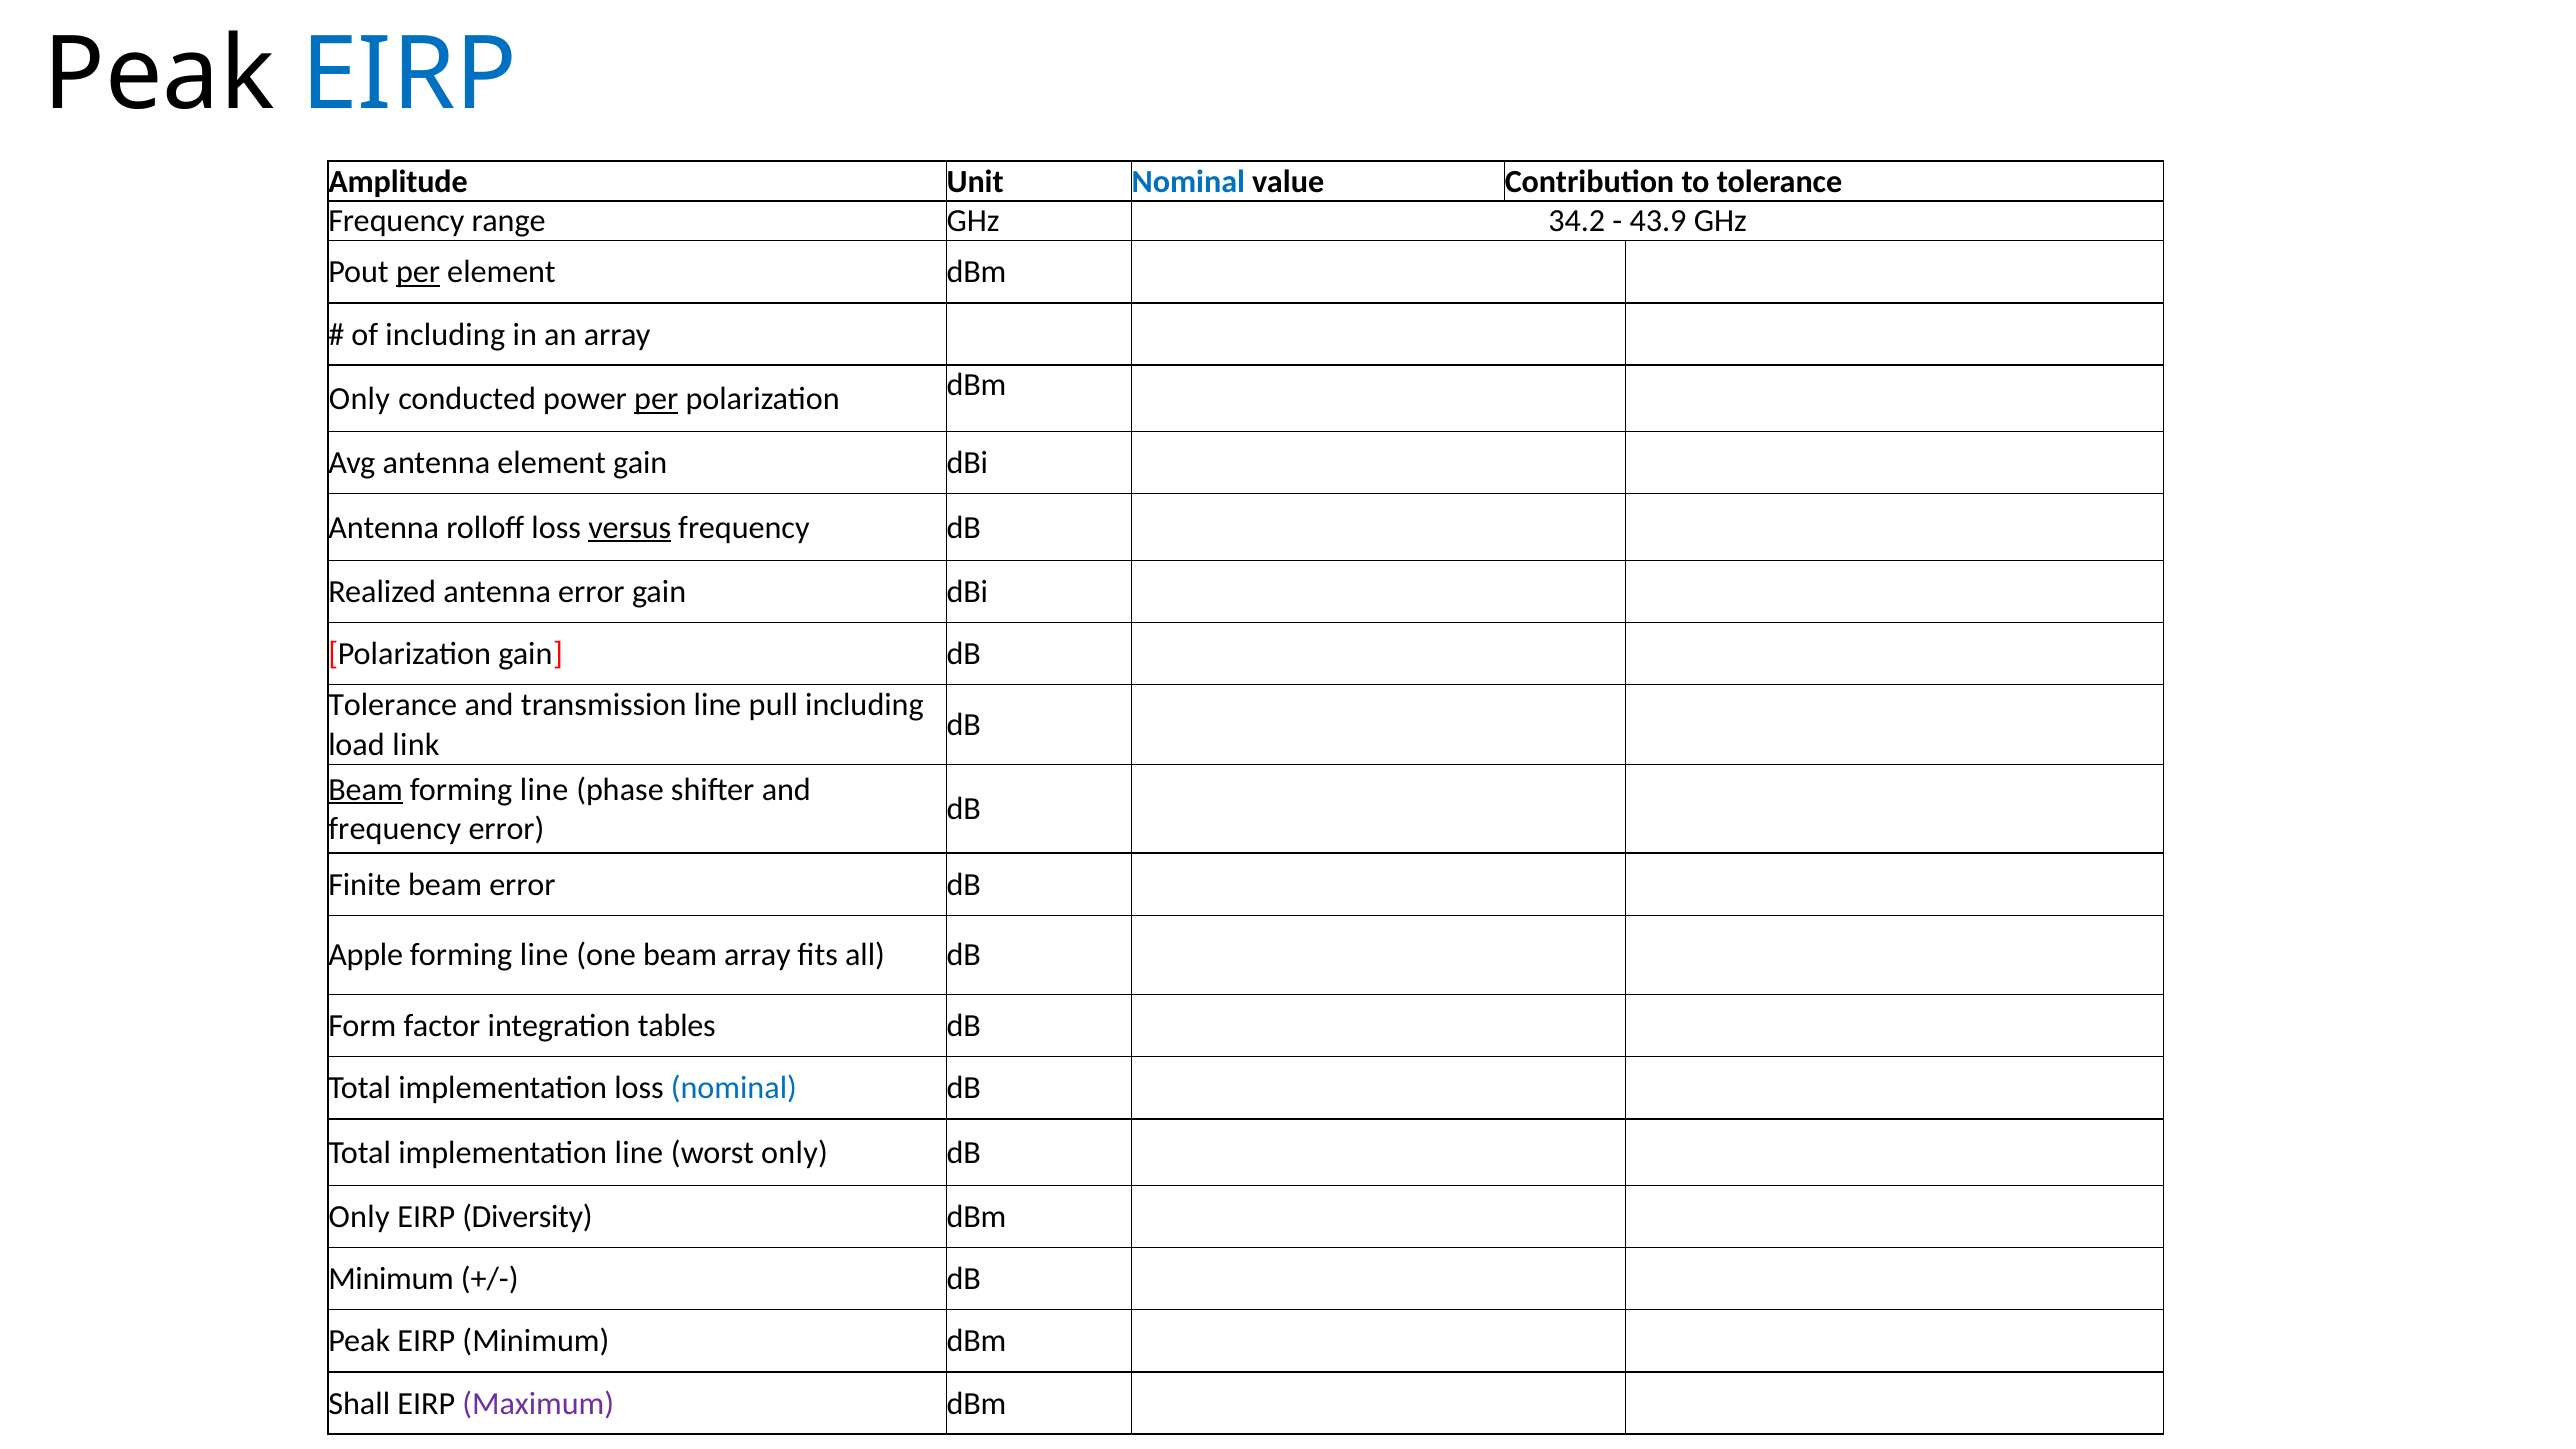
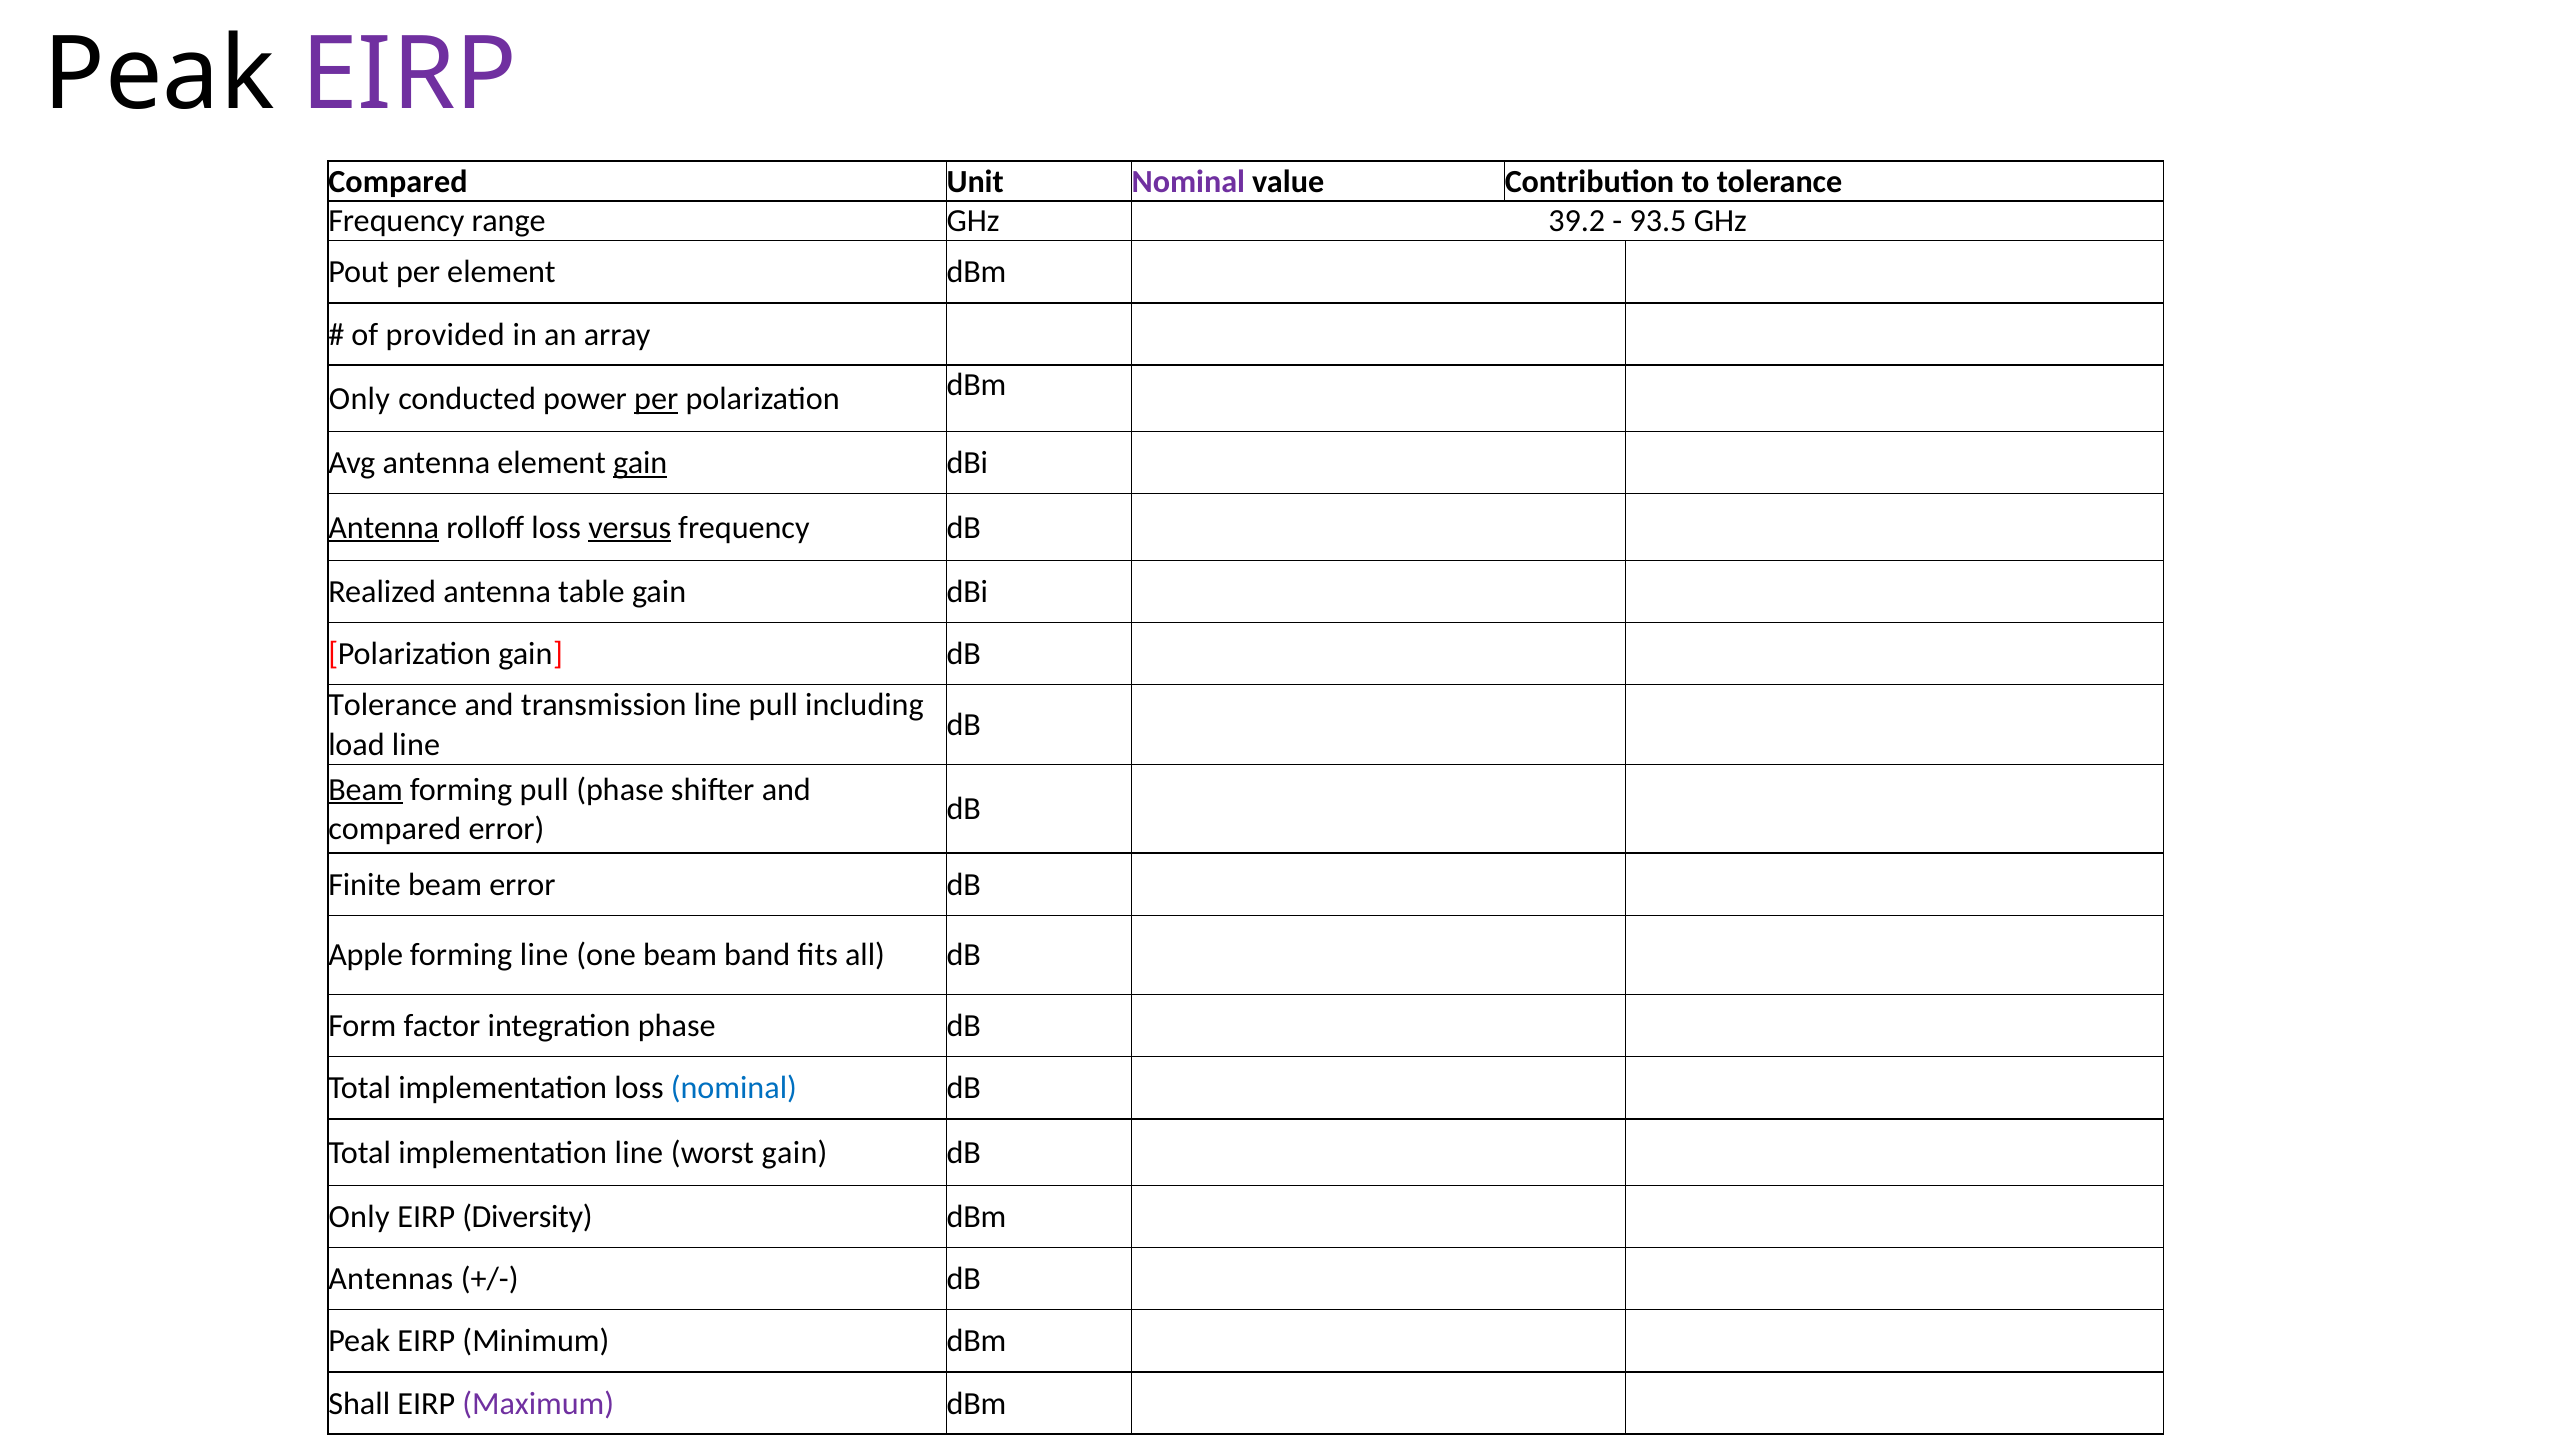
EIRP at (409, 74) colour: blue -> purple
Amplitude at (398, 181): Amplitude -> Compared
Nominal at (1188, 181) colour: blue -> purple
34.2: 34.2 -> 39.2
43.9: 43.9 -> 93.5
per at (418, 272) underline: present -> none
of including: including -> provided
gain at (640, 463) underline: none -> present
Antenna at (384, 528) underline: none -> present
antenna error: error -> table
load link: link -> line
line at (544, 789): line -> pull
frequency at (395, 829): frequency -> compared
beam array: array -> band
integration tables: tables -> phase
worst only: only -> gain
Minimum at (391, 1279): Minimum -> Antennas
